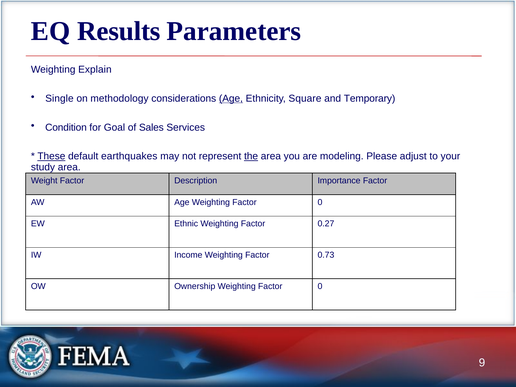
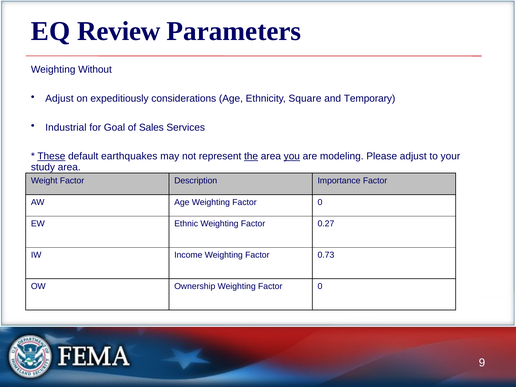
Results: Results -> Review
Explain: Explain -> Without
Single at (59, 99): Single -> Adjust
methodology: methodology -> expeditiously
Age at (231, 99) underline: present -> none
Condition: Condition -> Industrial
you underline: none -> present
